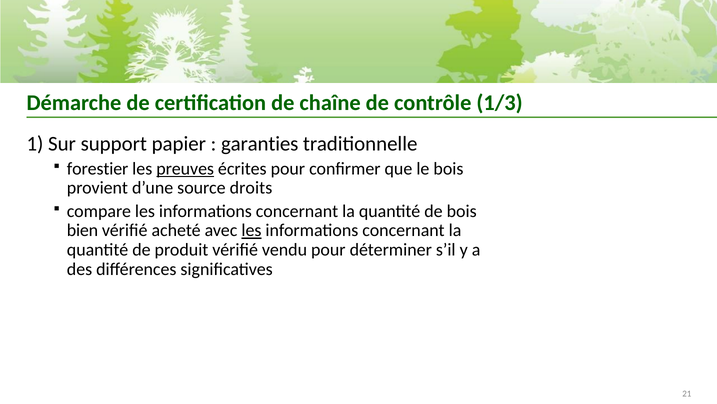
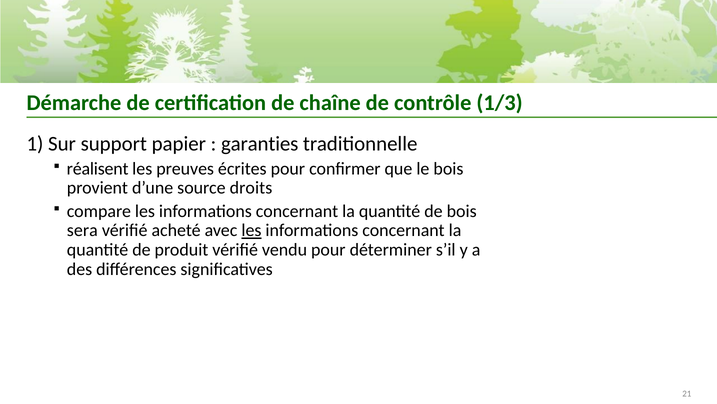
forestier: forestier -> réalisent
preuves underline: present -> none
bien: bien -> sera
